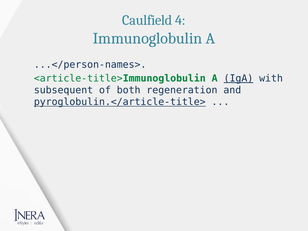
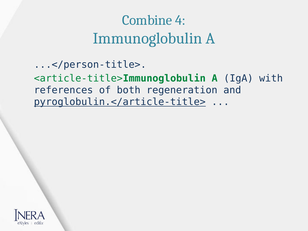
Caulfield: Caulfield -> Combine
...</person-names>: ...</person-names> -> ...</person-title>
IgA underline: present -> none
subsequent: subsequent -> references
